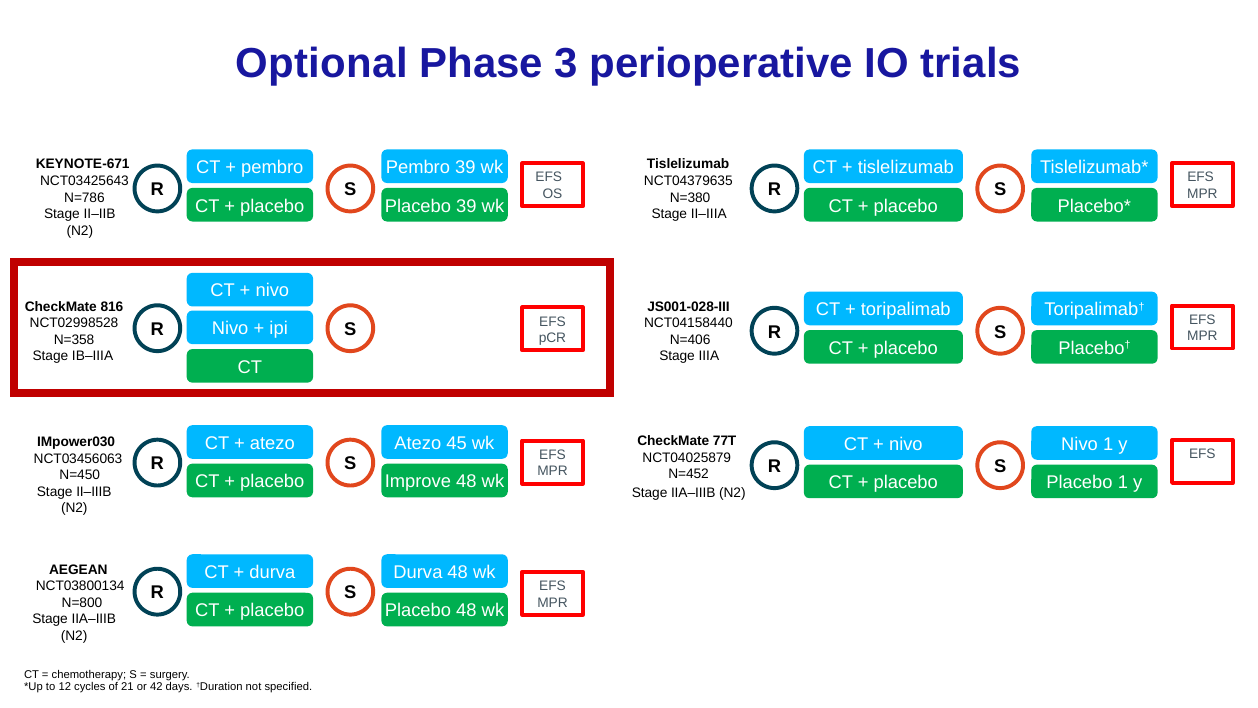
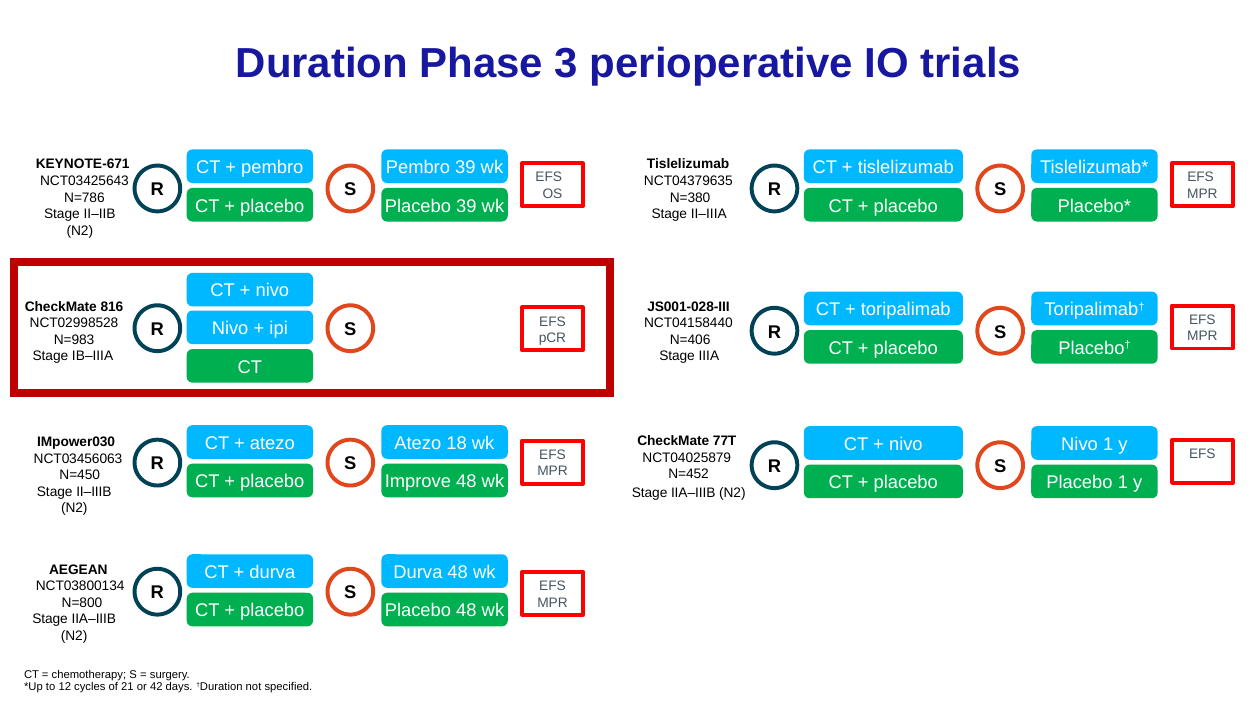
Optional: Optional -> Duration
N=358: N=358 -> N=983
45: 45 -> 18
